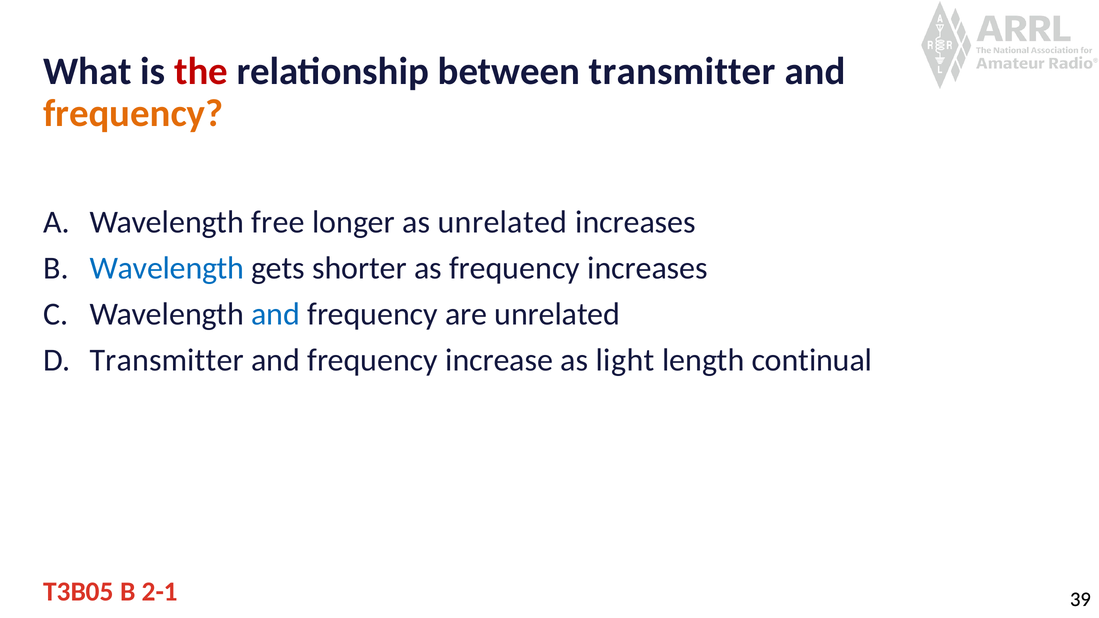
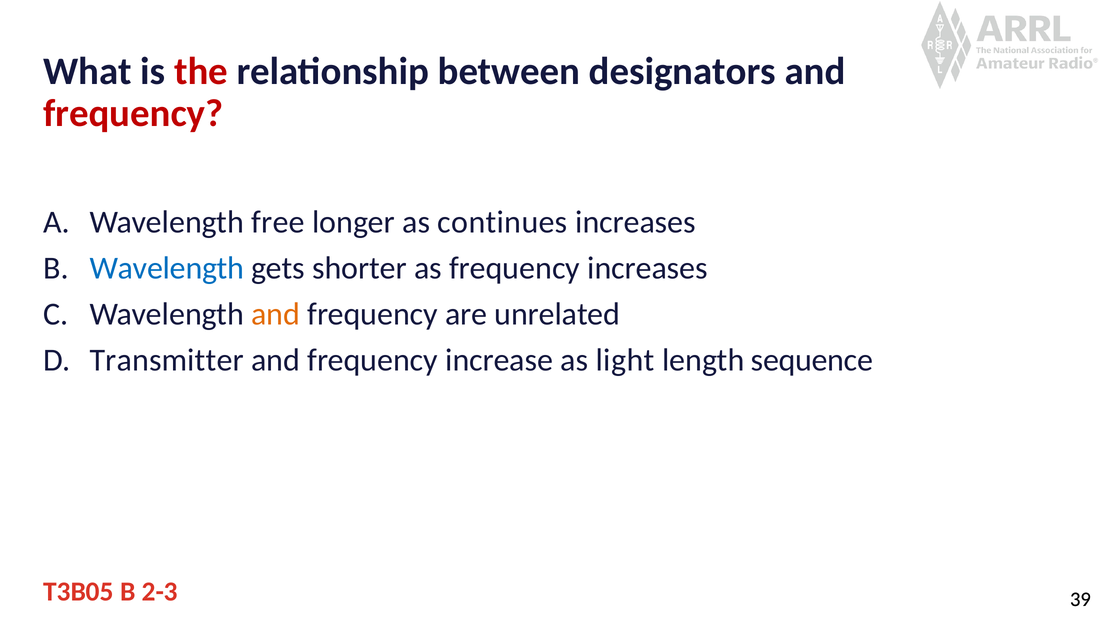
between transmitter: transmitter -> designators
frequency at (133, 113) colour: orange -> red
as unrelated: unrelated -> continues
and at (276, 314) colour: blue -> orange
continual: continual -> sequence
2-1: 2-1 -> 2-3
